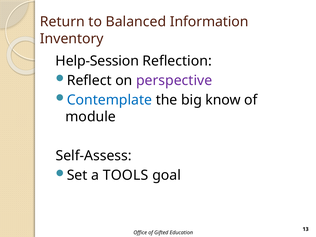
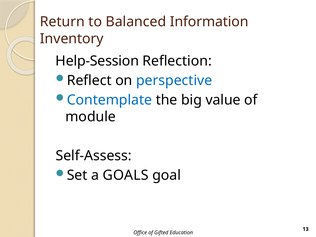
perspective colour: purple -> blue
know: know -> value
TOOLS: TOOLS -> GOALS
